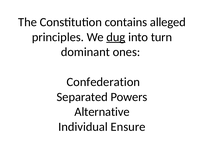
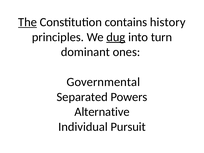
The underline: none -> present
alleged: alleged -> history
Confederation: Confederation -> Governmental
Ensure: Ensure -> Pursuit
